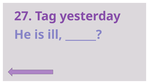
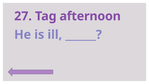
yesterday: yesterday -> afternoon
